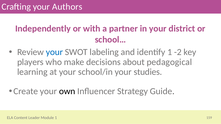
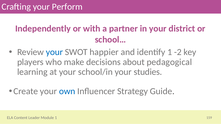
Authors: Authors -> Perform
labeling: labeling -> happier
own colour: black -> blue
